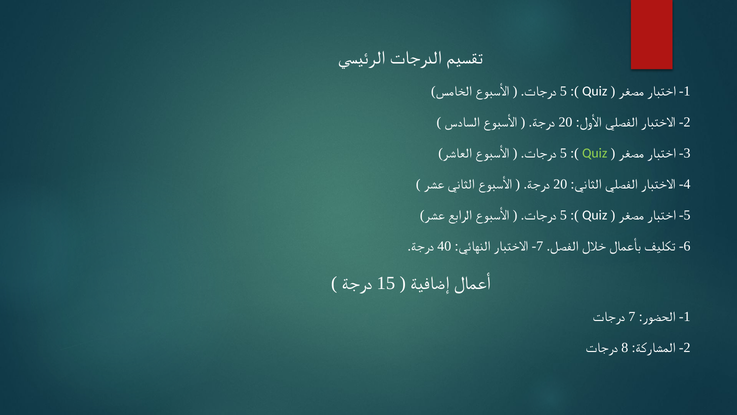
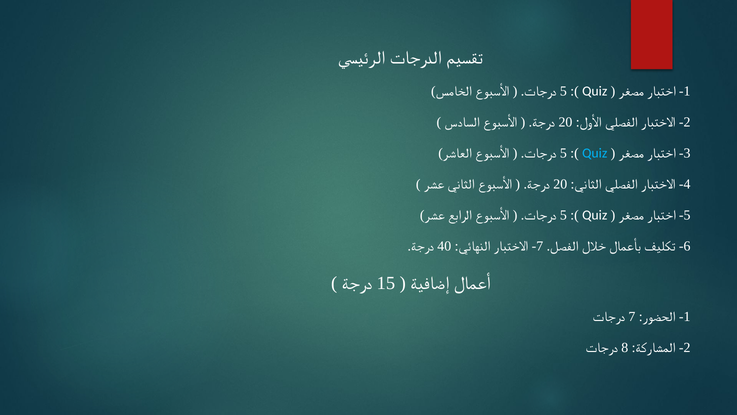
Quiz at (595, 153) colour: light green -> light blue
